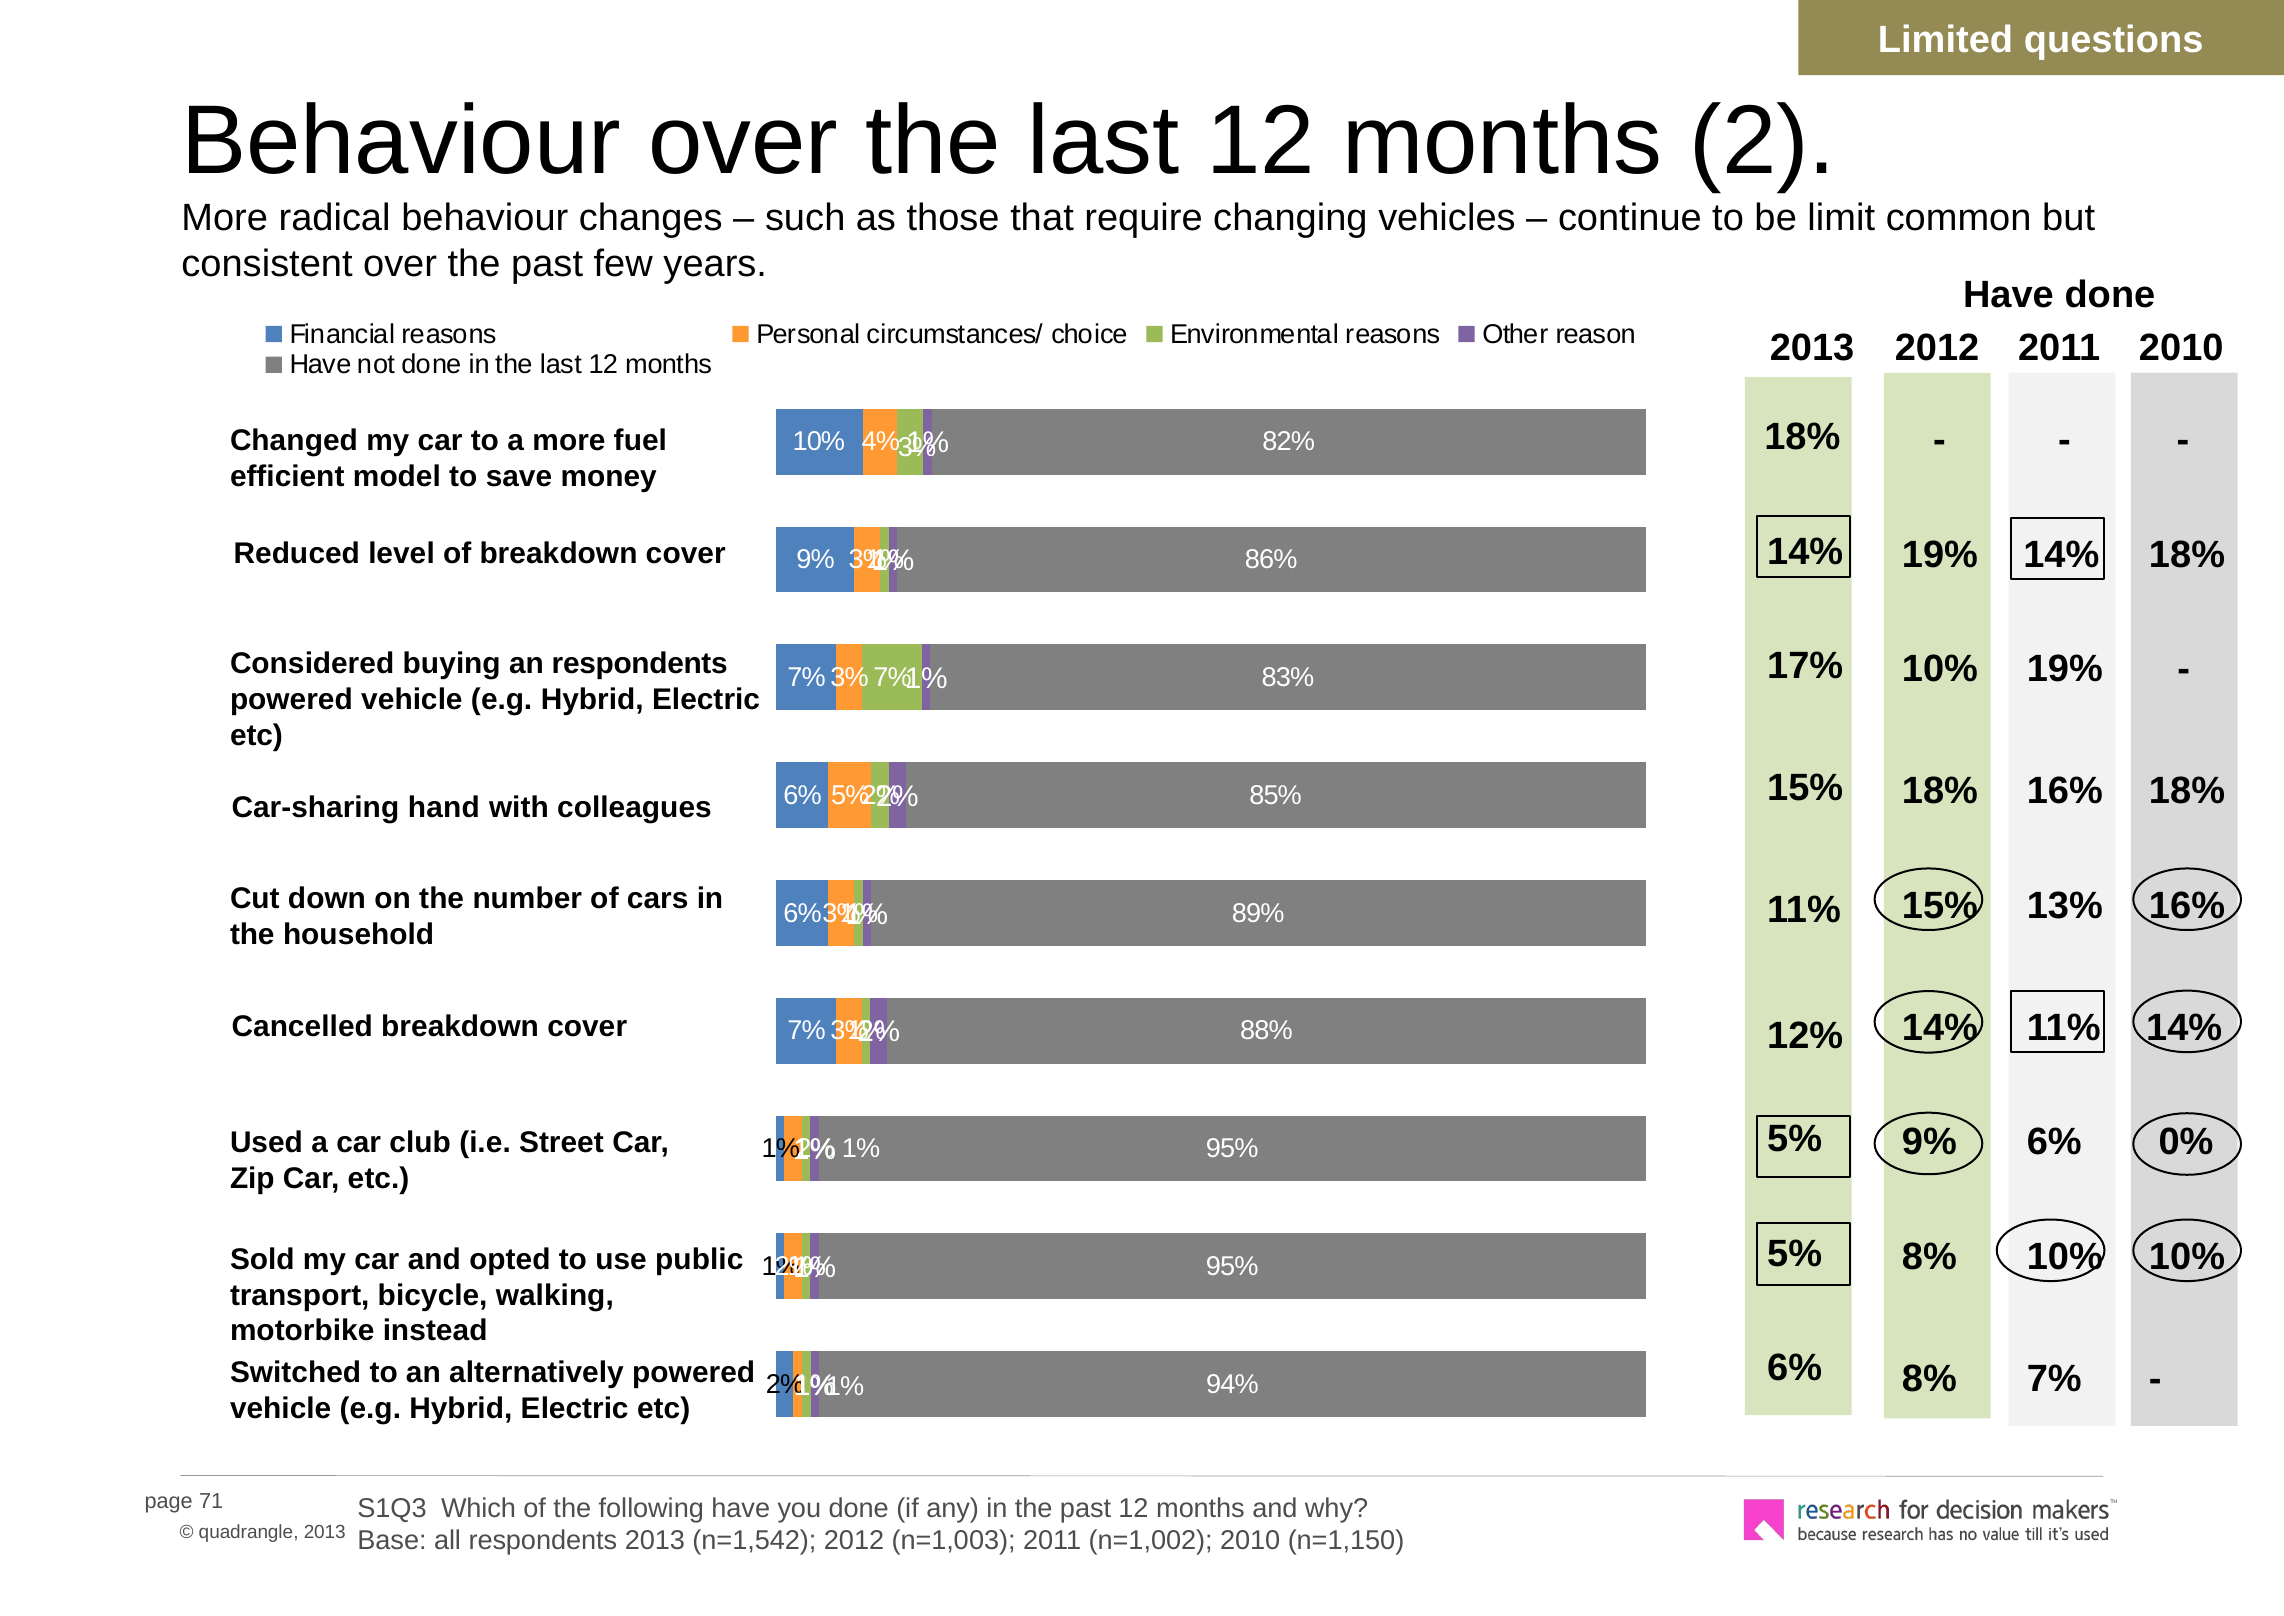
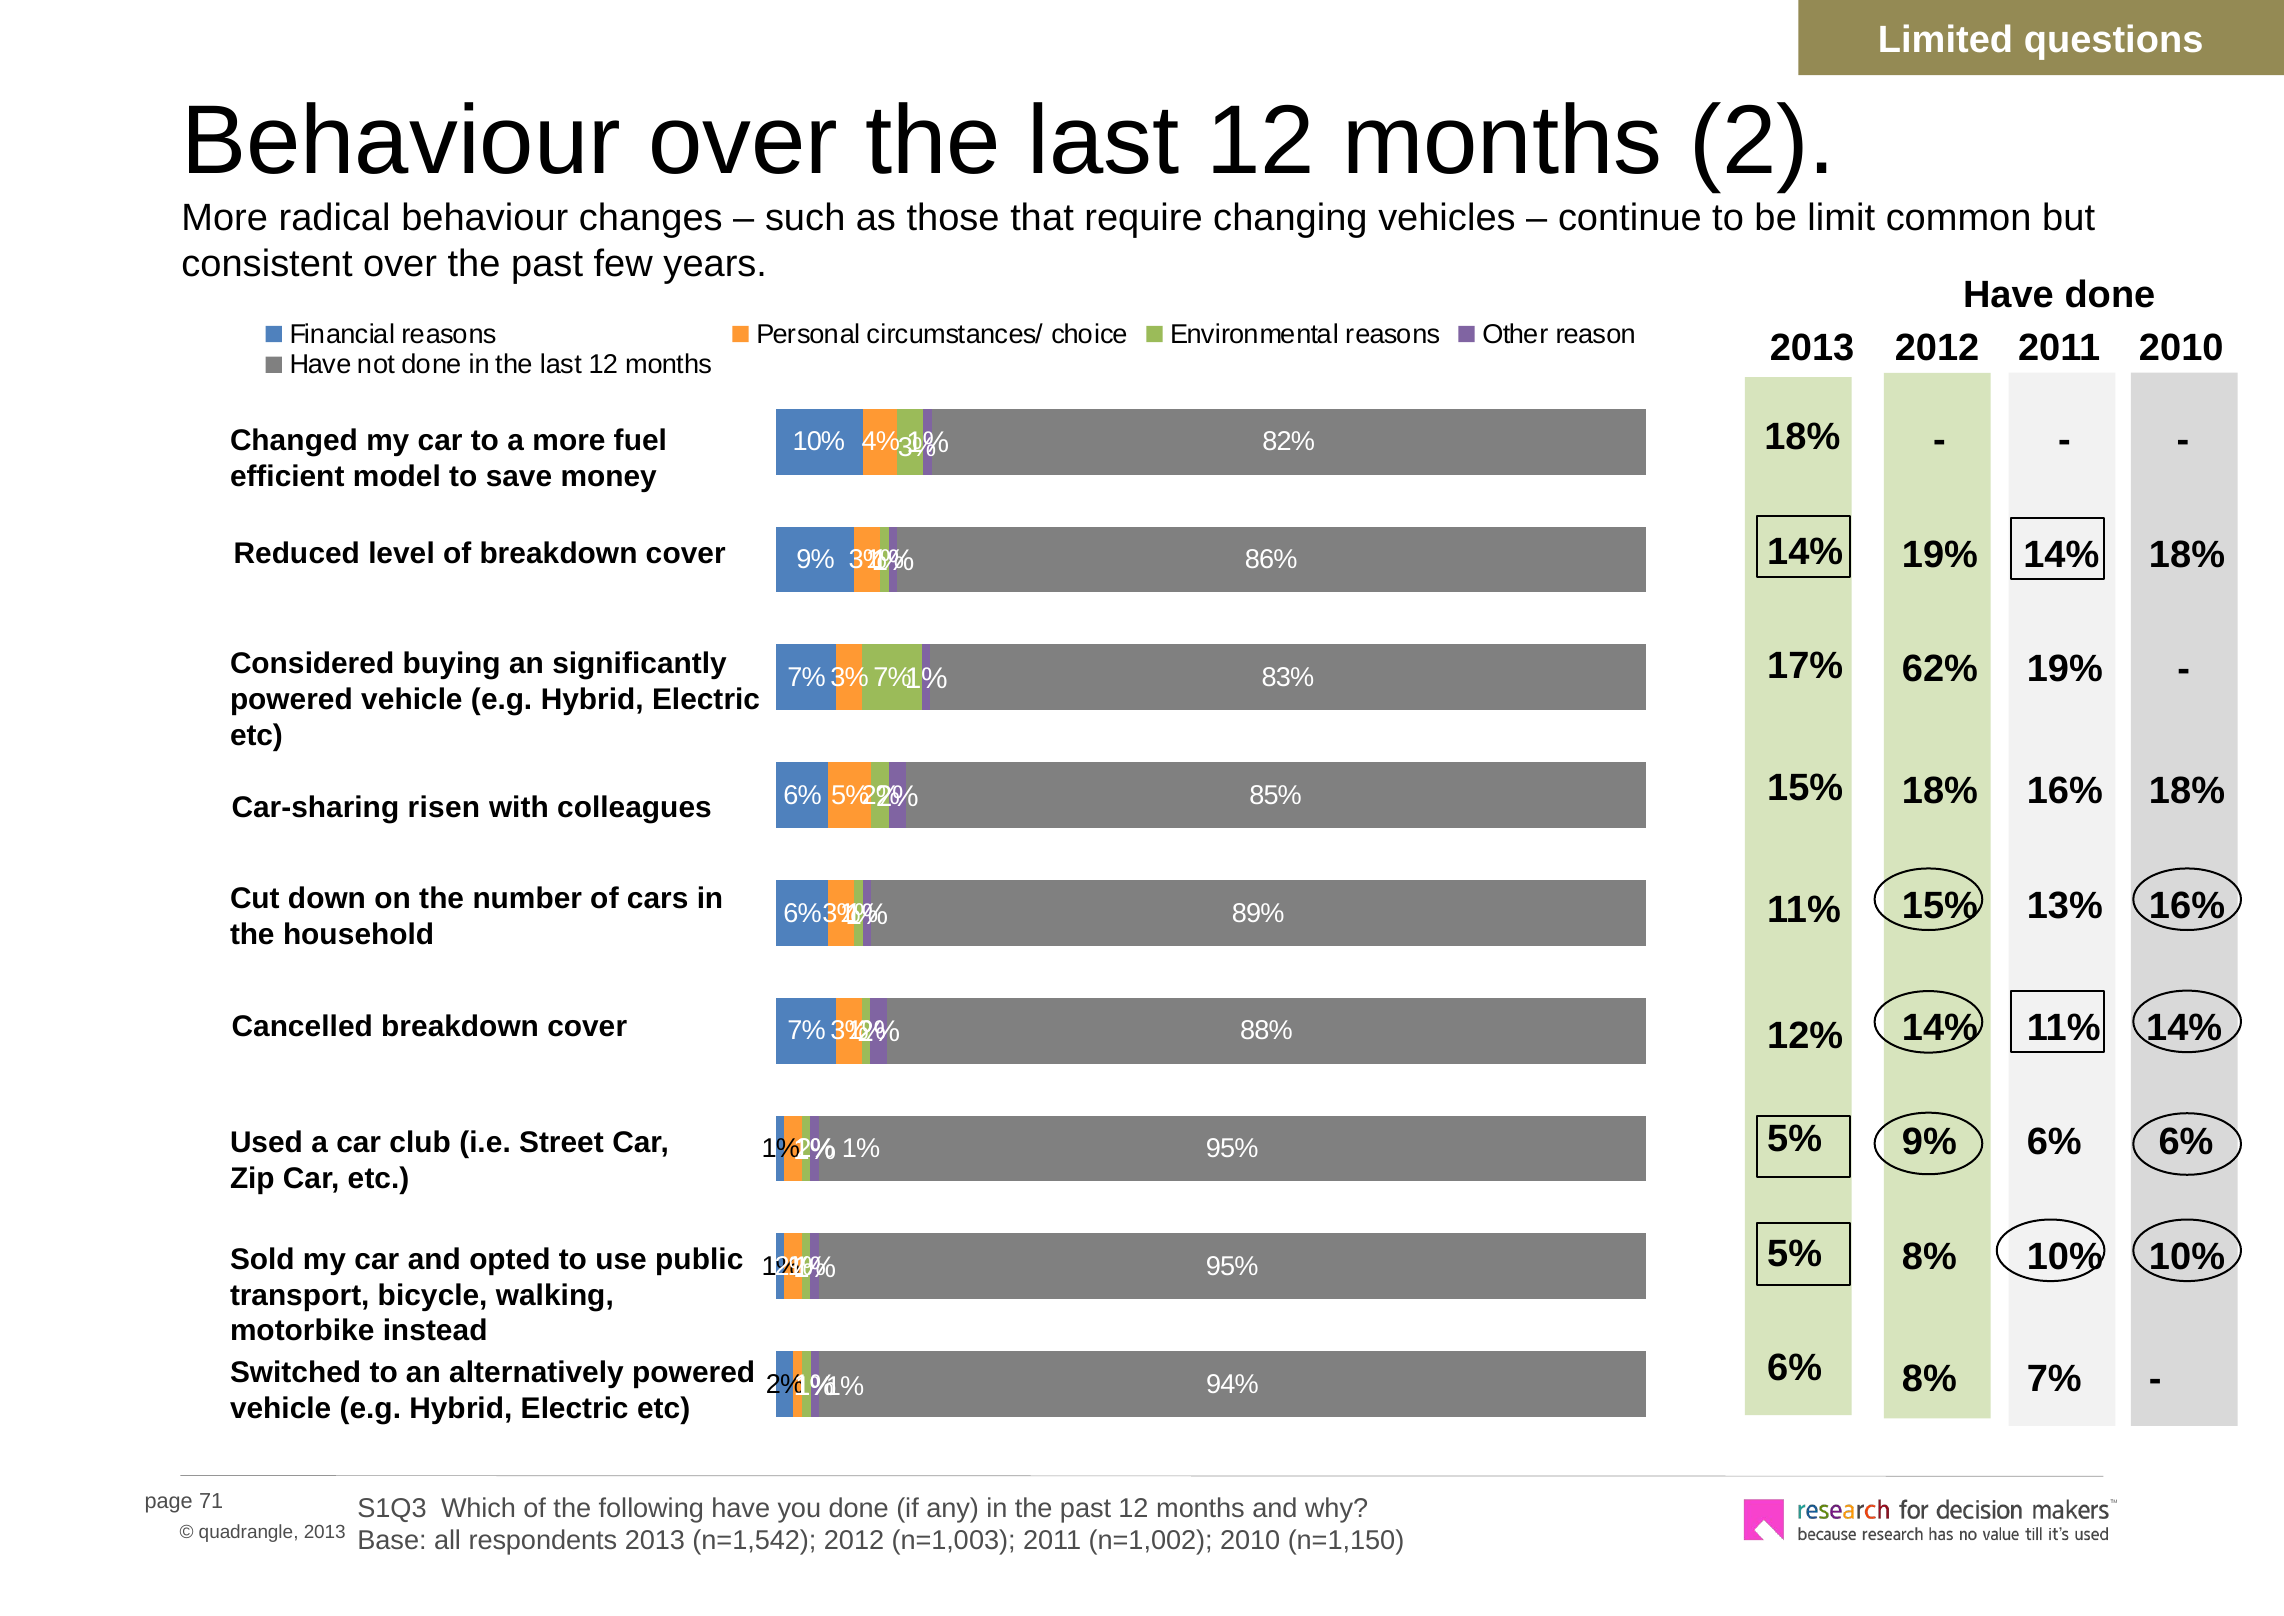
an respondents: respondents -> significantly
10% at (1940, 669): 10% -> 62%
hand: hand -> risen
0% at (2186, 1142): 0% -> 6%
